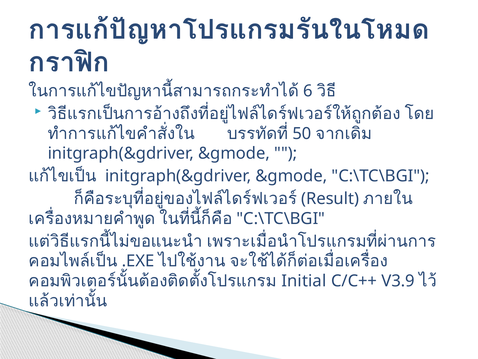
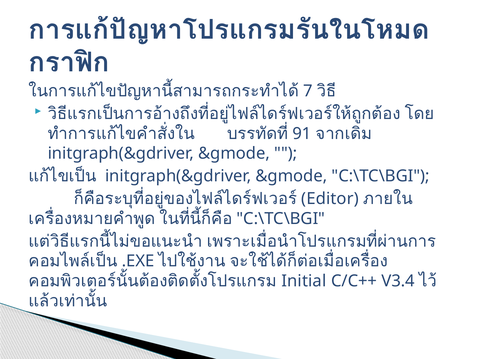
6: 6 -> 7
50: 50 -> 91
Result: Result -> Editor
V3.9: V3.9 -> V3.4
